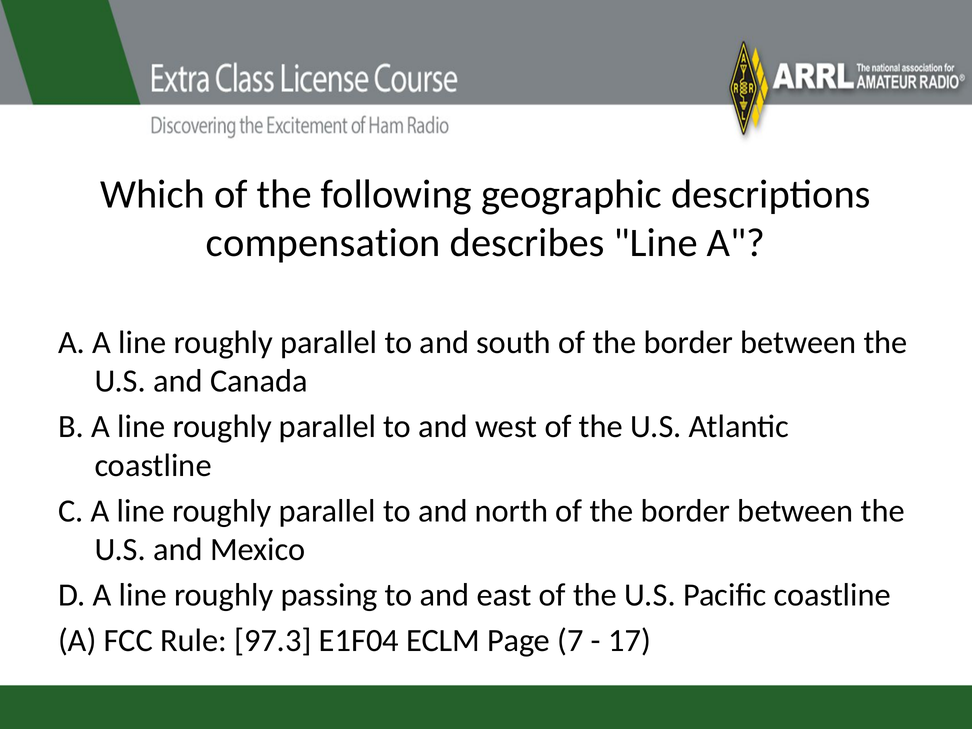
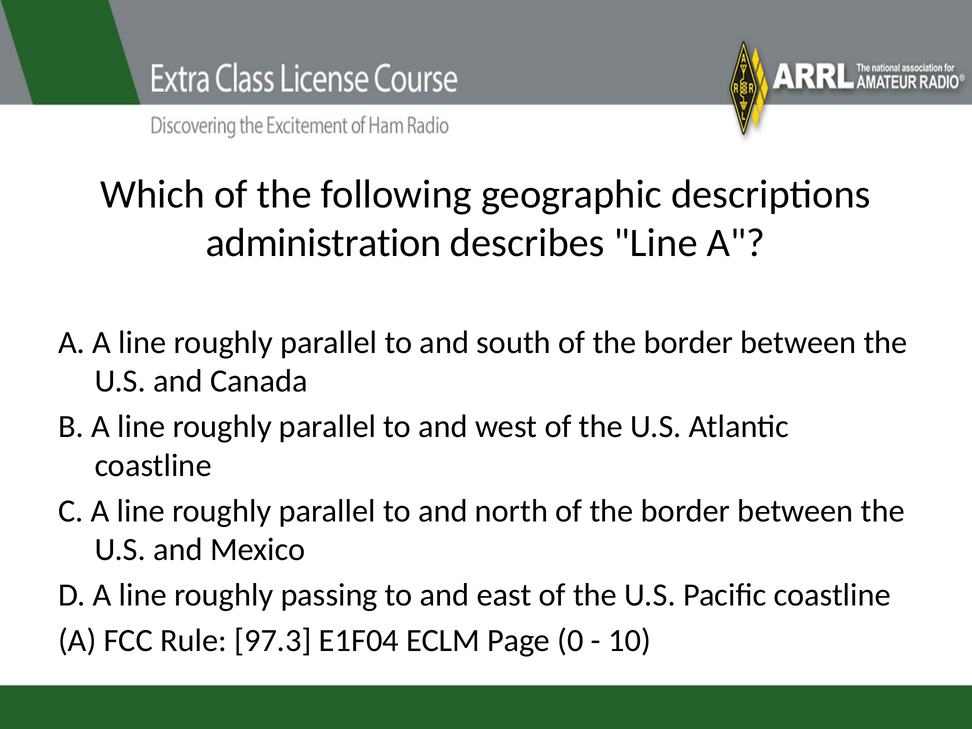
compensation: compensation -> administration
7: 7 -> 0
17: 17 -> 10
